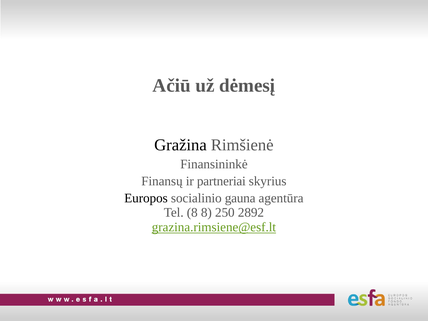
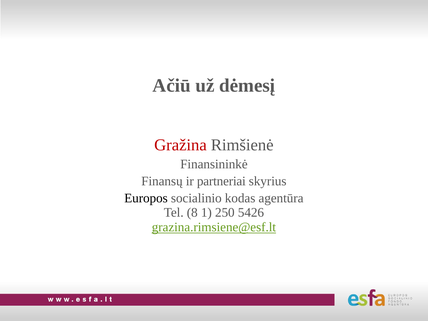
Gražina colour: black -> red
gauna: gauna -> kodas
8 8: 8 -> 1
2892: 2892 -> 5426
